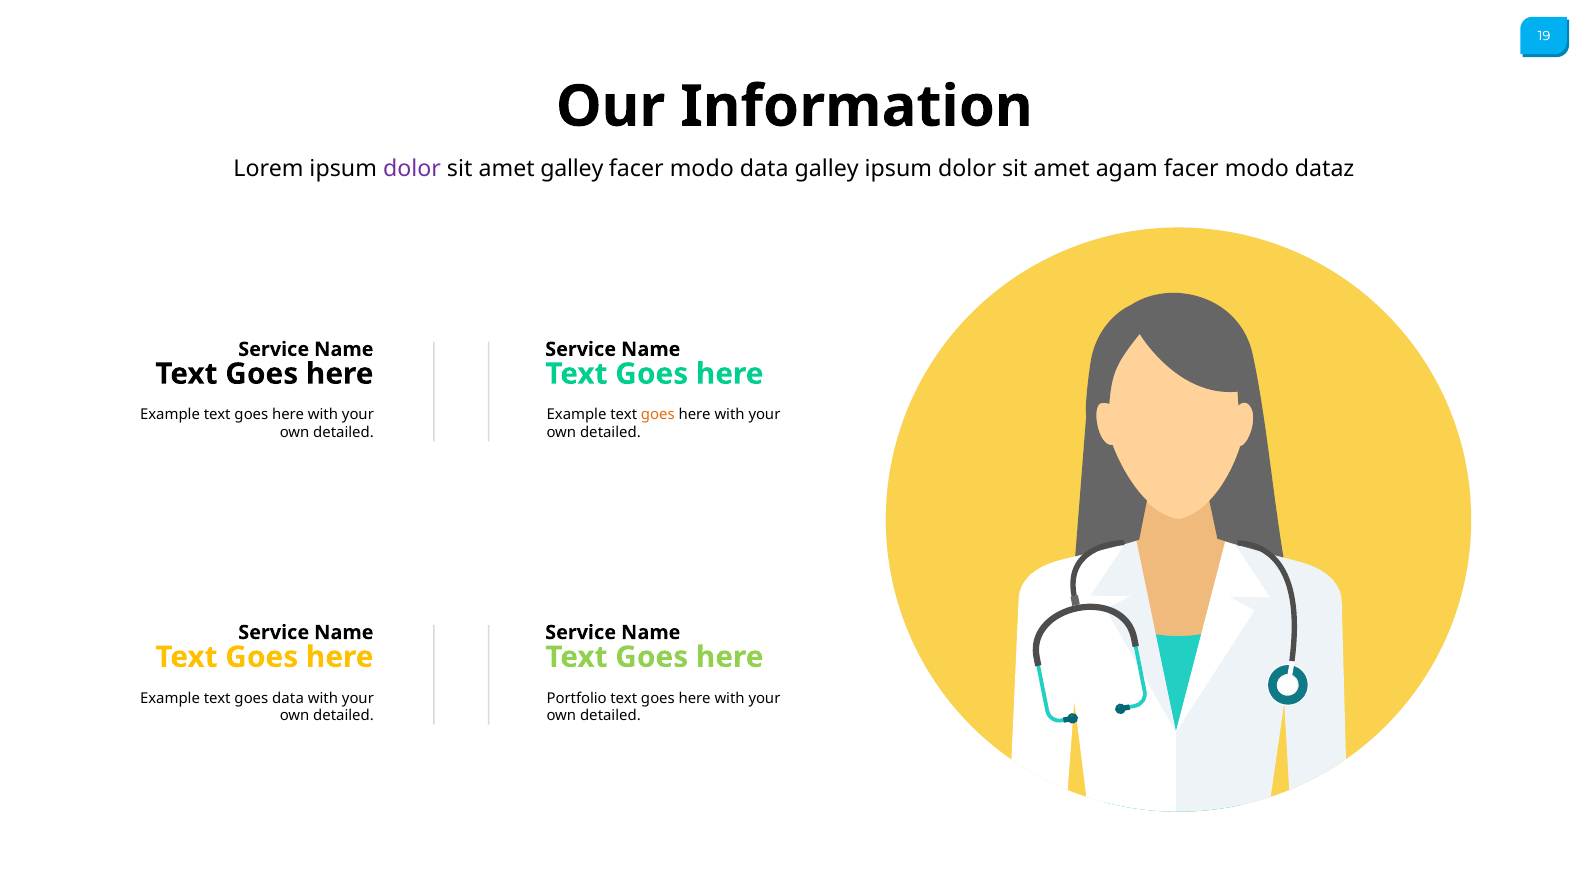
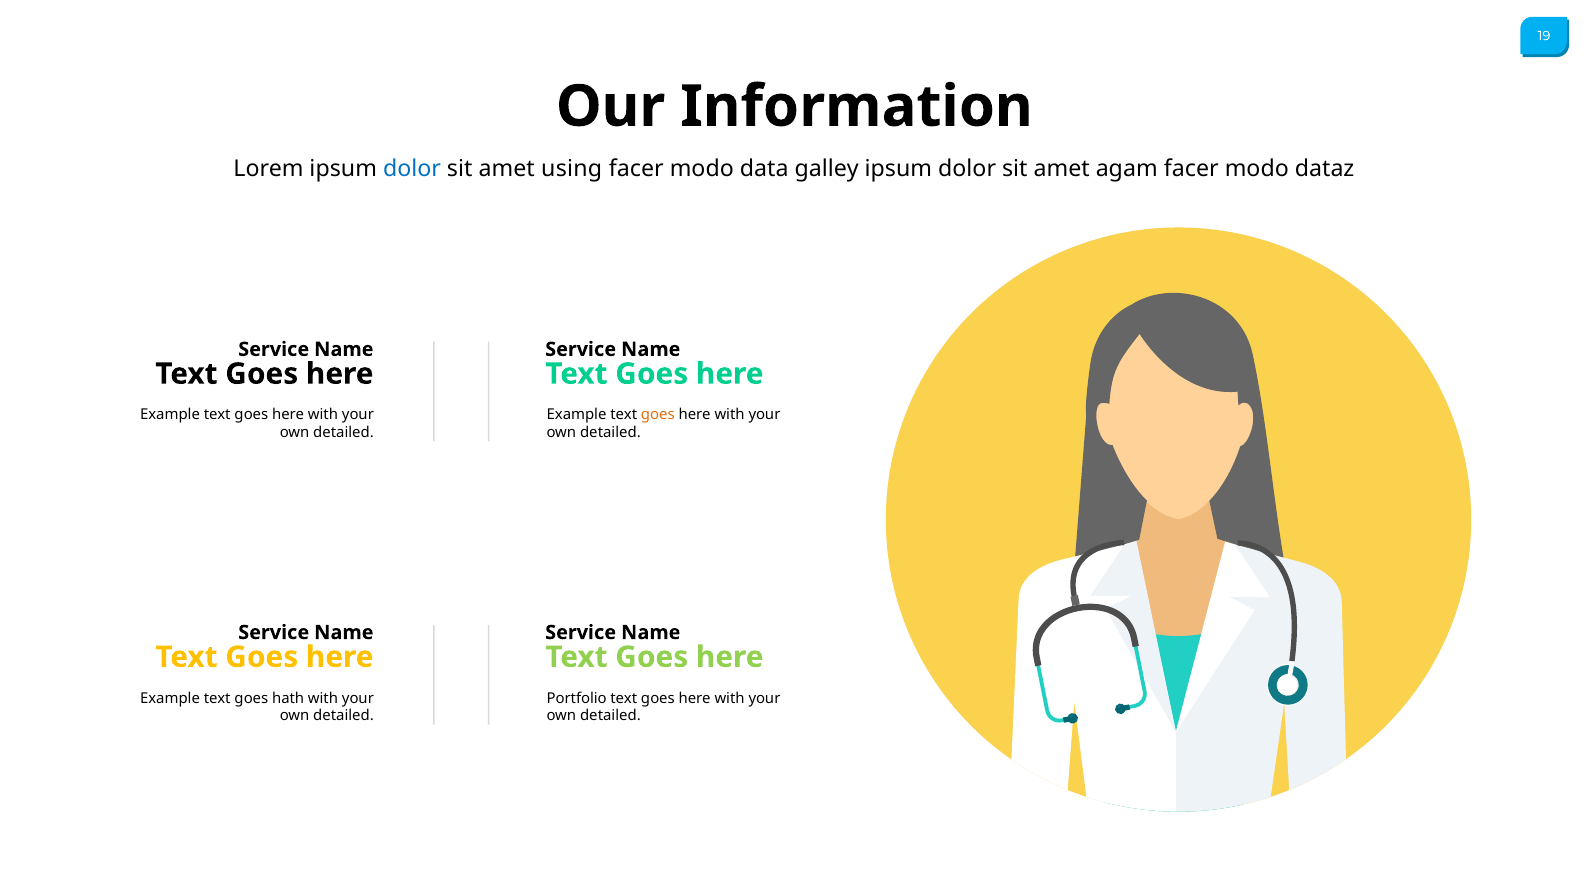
dolor at (412, 169) colour: purple -> blue
amet galley: galley -> using
goes data: data -> hath
